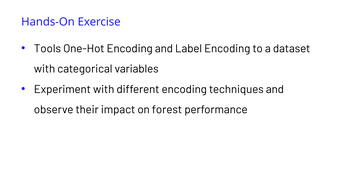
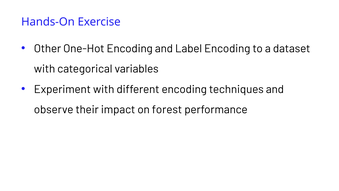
Tools: Tools -> Other
